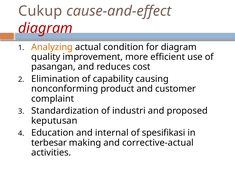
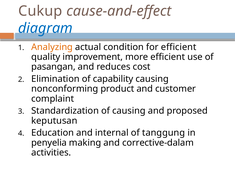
diagram at (45, 28) colour: red -> blue
for diagram: diagram -> efficient
of industri: industri -> causing
spesifikasi: spesifikasi -> tanggung
terbesar: terbesar -> penyelia
corrective-actual: corrective-actual -> corrective-dalam
